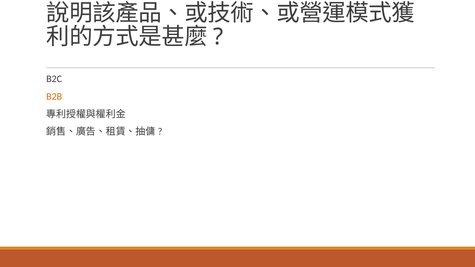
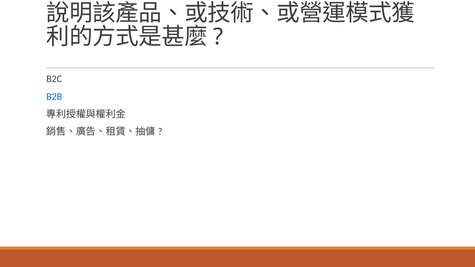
B2B colour: orange -> blue
